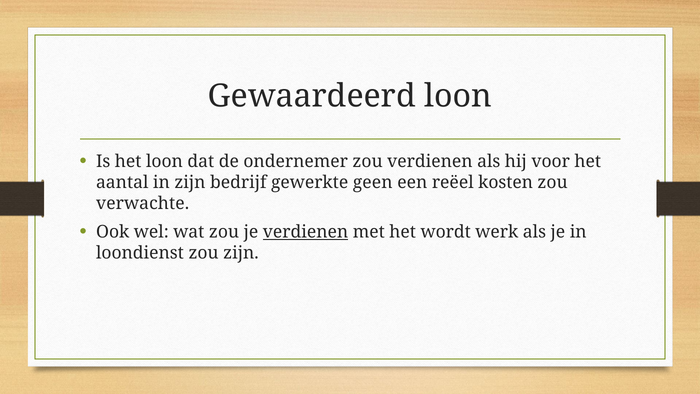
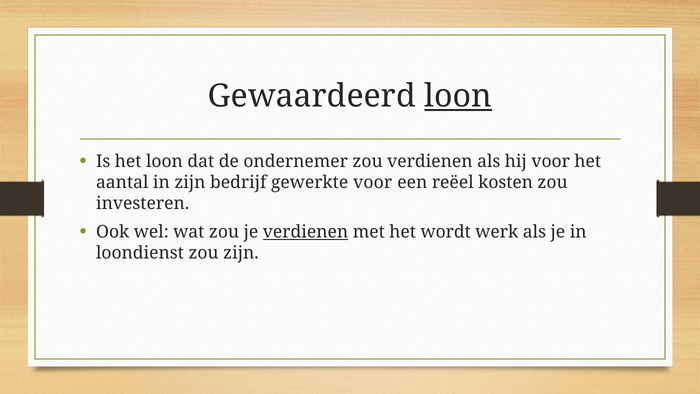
loon at (458, 96) underline: none -> present
gewerkte geen: geen -> voor
verwachte: verwachte -> investeren
